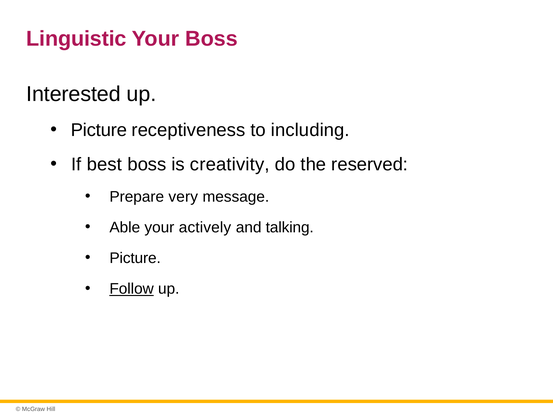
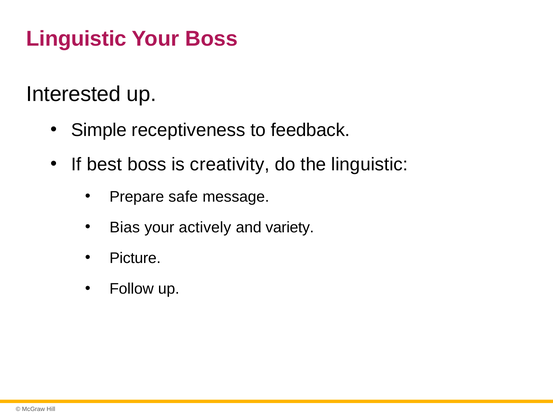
Picture at (99, 130): Picture -> Simple
including: including -> feedback
the reserved: reserved -> linguistic
very: very -> safe
Able: Able -> Bias
talking: talking -> variety
Follow underline: present -> none
